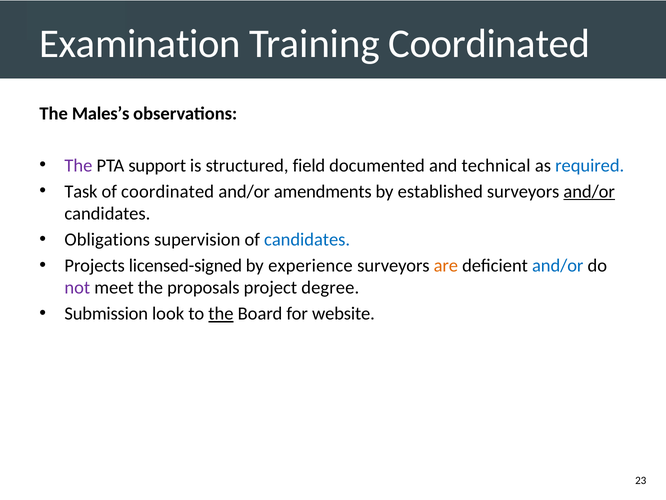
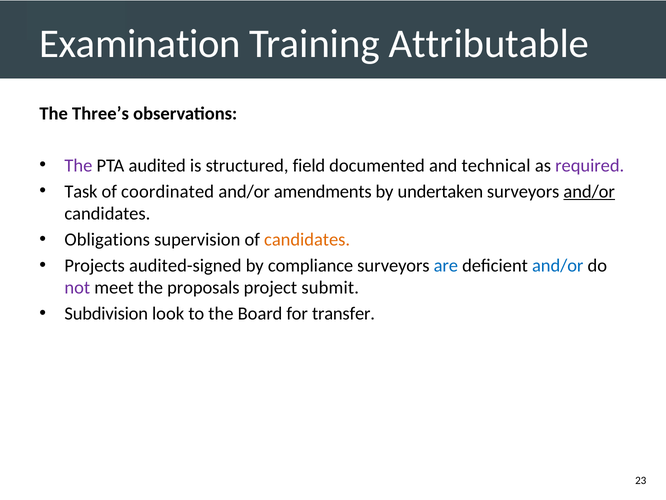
Training Coordinated: Coordinated -> Attributable
Males’s: Males’s -> Three’s
support: support -> audited
required colour: blue -> purple
established: established -> undertaken
candidates at (307, 239) colour: blue -> orange
licensed-signed: licensed-signed -> audited-signed
experience: experience -> compliance
are colour: orange -> blue
degree: degree -> submit
Submission: Submission -> Subdivision
the at (221, 313) underline: present -> none
website: website -> transfer
